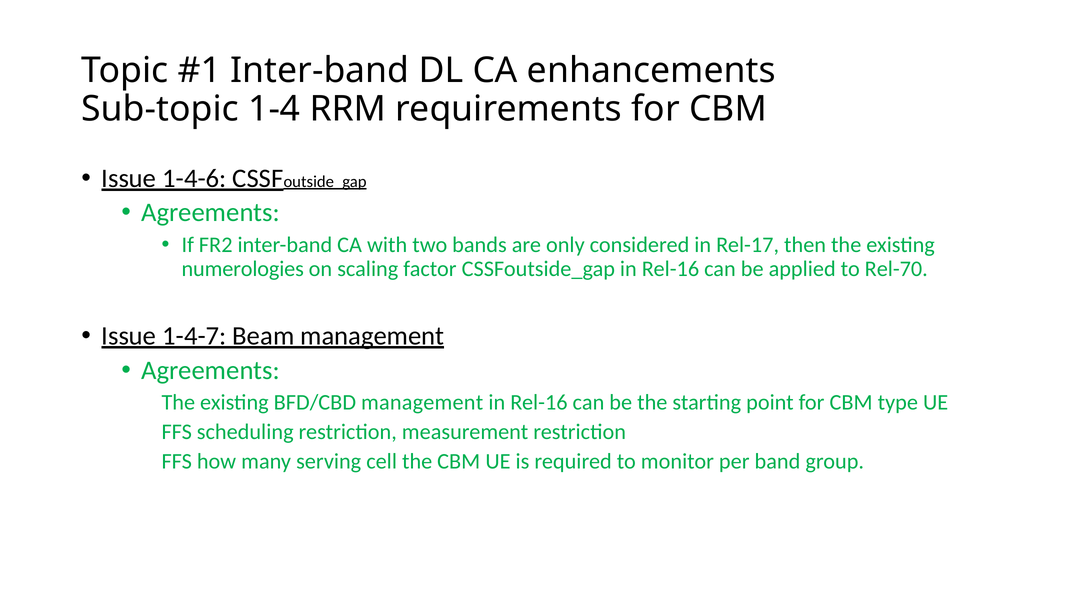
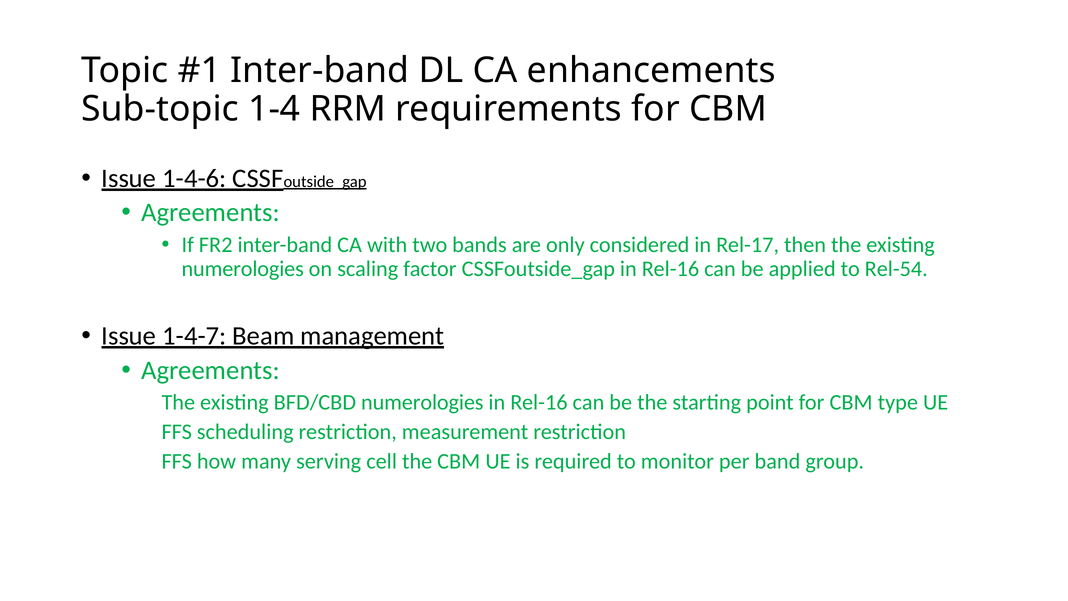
Rel-70: Rel-70 -> Rel-54
BFD/CBD management: management -> numerologies
